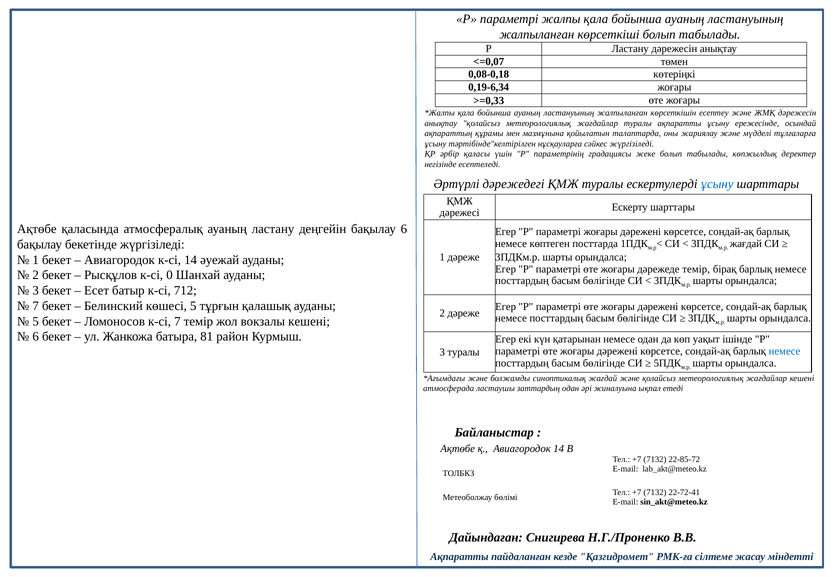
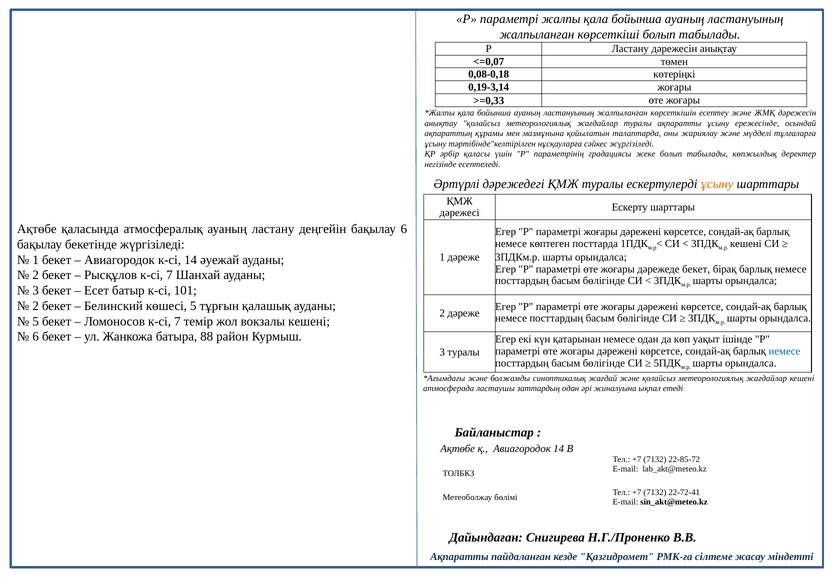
0,19-6,34: 0,19-6,34 -> 0,19-3,14
ұсыну at (717, 184) colour: blue -> orange
жағдай at (746, 244): жағдай -> кешені
дәрежеде темір: темір -> бекет
Рысқұлов к-сі 0: 0 -> 7
712: 712 -> 101
7 at (36, 306): 7 -> 2
81: 81 -> 88
